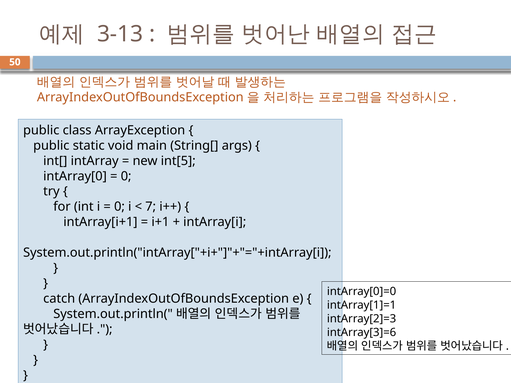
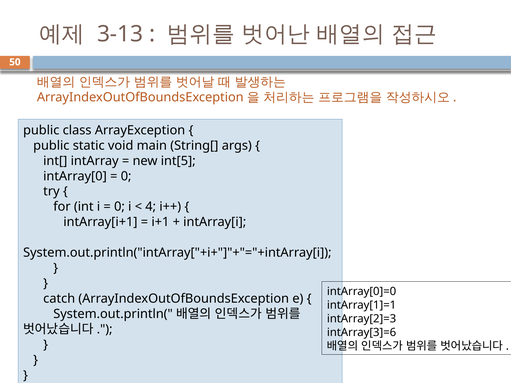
7: 7 -> 4
